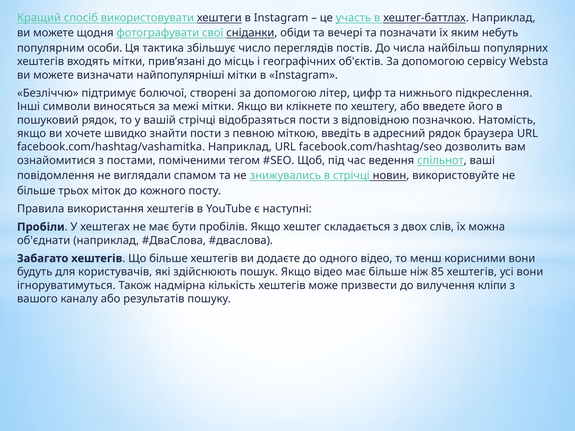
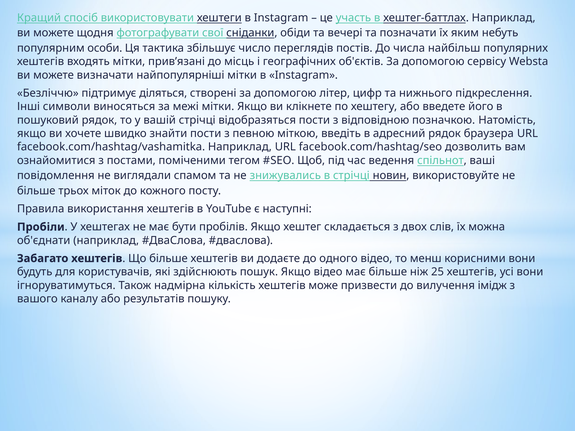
болючої: болючої -> діляться
85: 85 -> 25
кліпи: кліпи -> імідж
